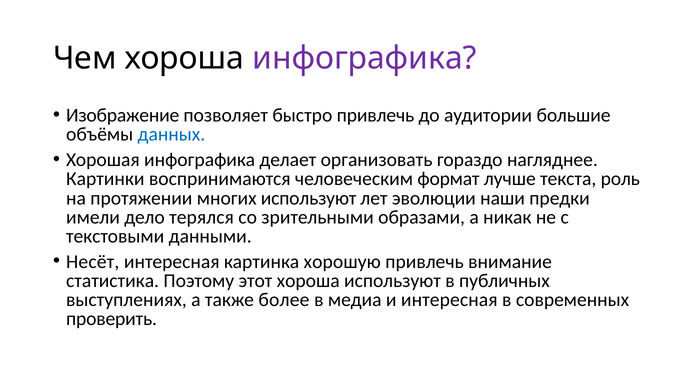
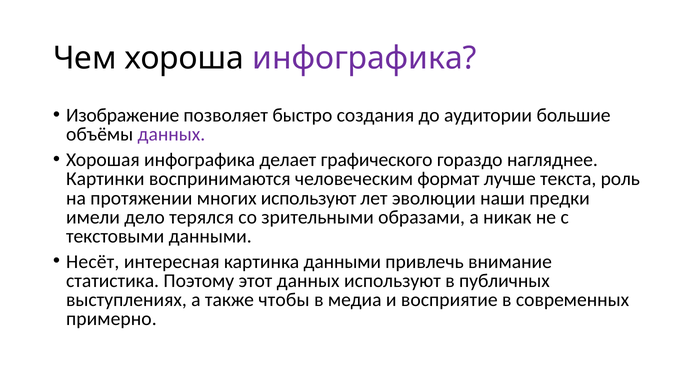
быстро привлечь: привлечь -> создания
данных at (171, 135) colour: blue -> purple
организовать: организовать -> графического
картинка хорошую: хорошую -> данными
этот хороша: хороша -> данных
более: более -> чтобы
и интересная: интересная -> восприятие
проверить: проверить -> примерно
